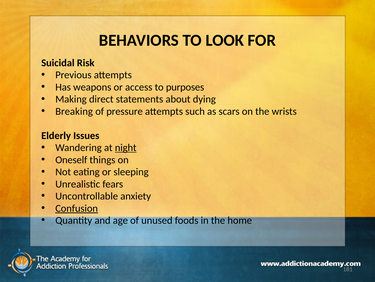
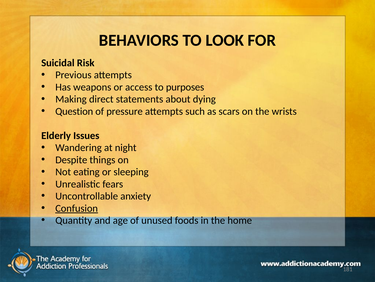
Breaking: Breaking -> Question
night underline: present -> none
Oneself: Oneself -> Despite
